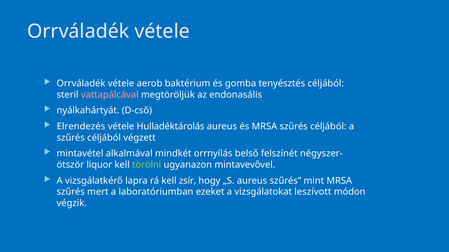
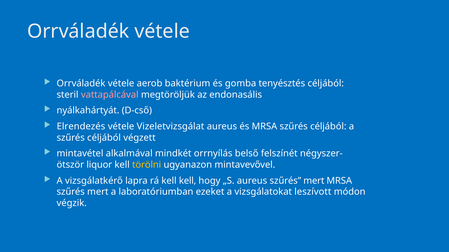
Hulladéktárolás: Hulladéktárolás -> Vizeletvizsgálat
törölni colour: light green -> yellow
kell zsír: zsír -> kell
aureus szűrés mint: mint -> mert
